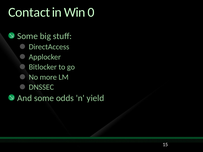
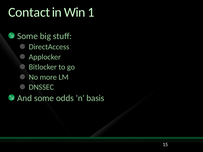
0: 0 -> 1
yield: yield -> basis
